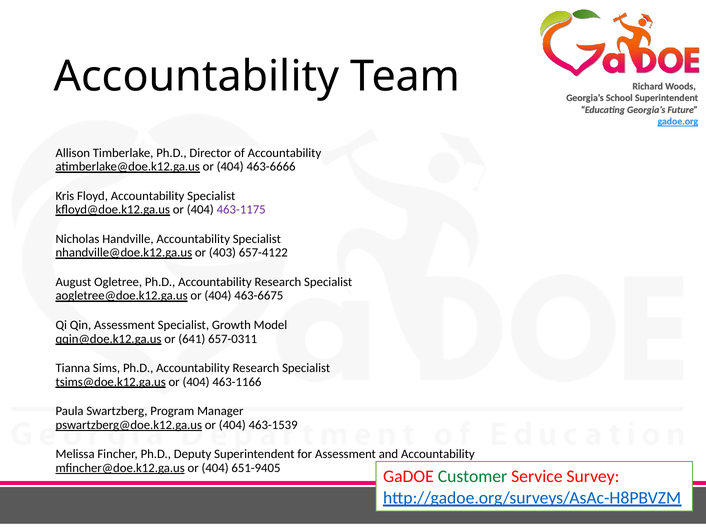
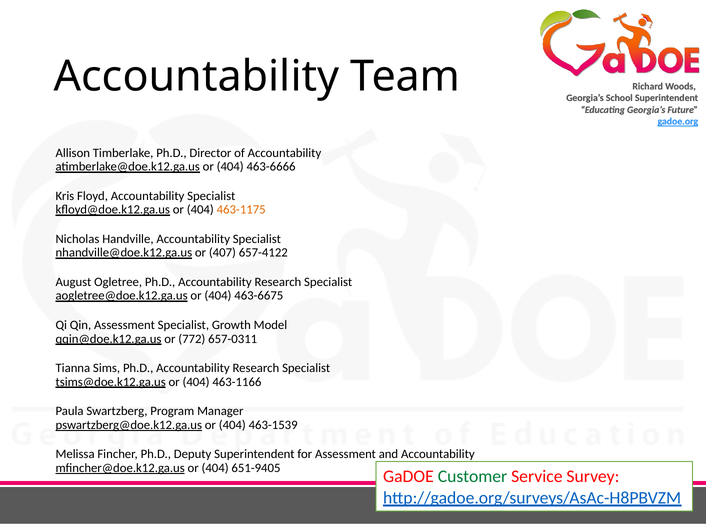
463-1175 colour: purple -> orange
403: 403 -> 407
641: 641 -> 772
